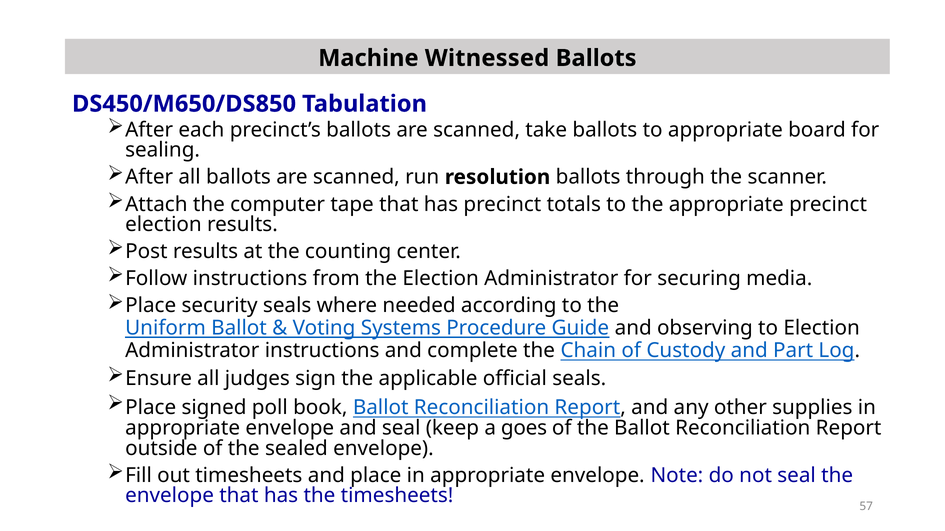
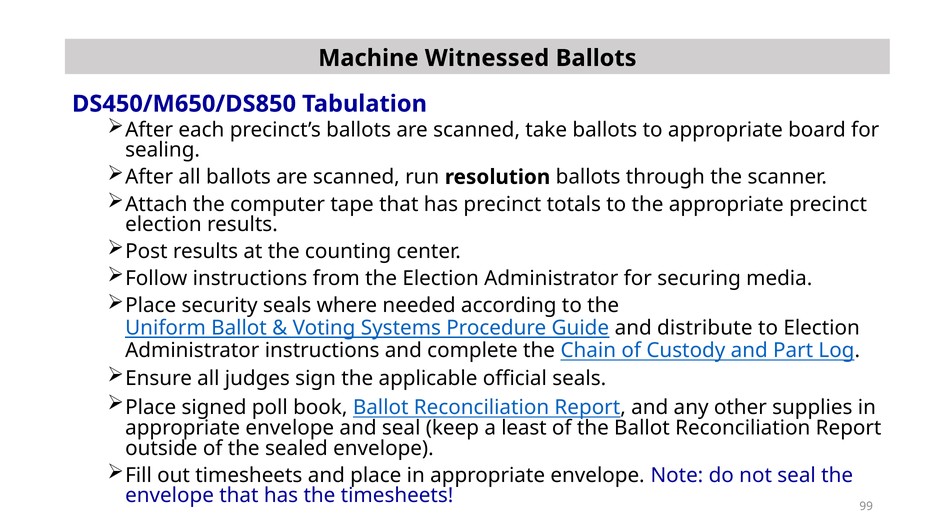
observing: observing -> distribute
goes: goes -> least
57: 57 -> 99
